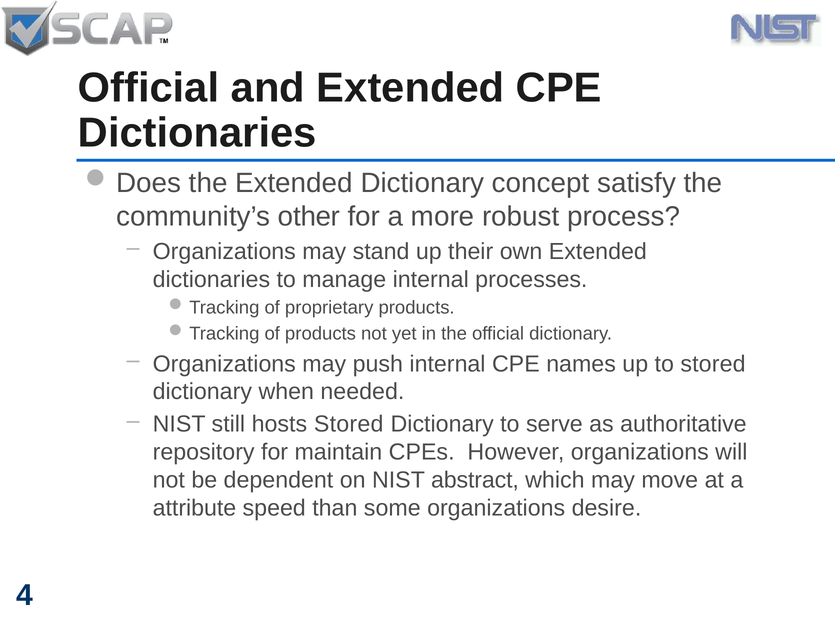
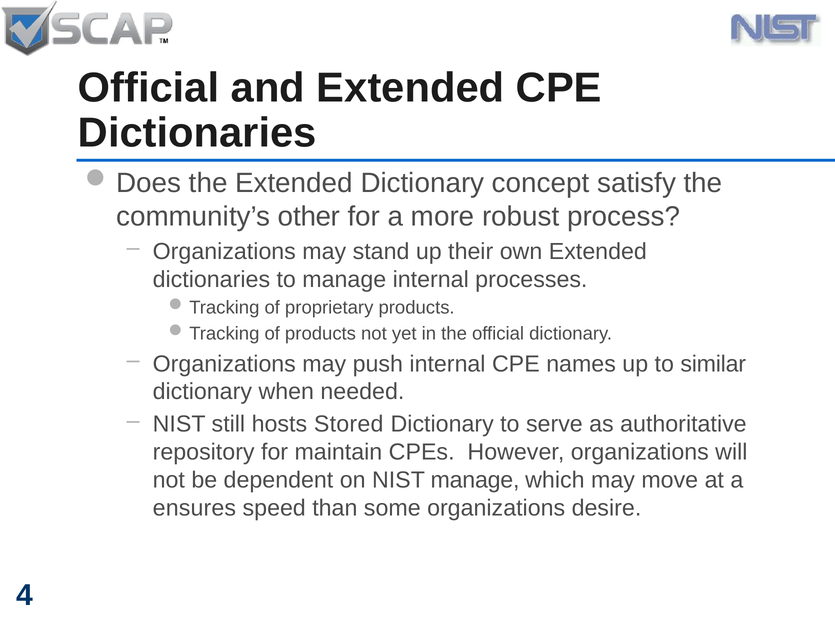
to stored: stored -> similar
NIST abstract: abstract -> manage
attribute: attribute -> ensures
